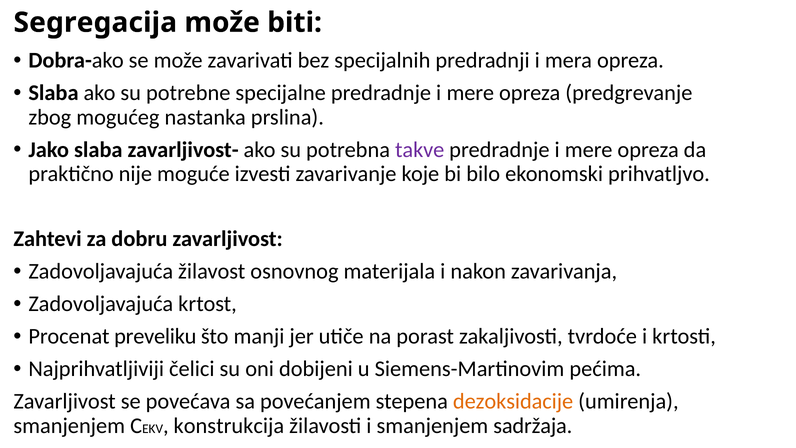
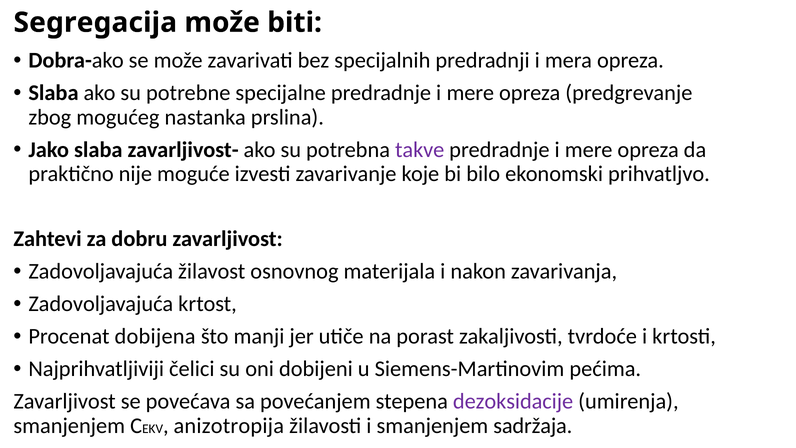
preveliku: preveliku -> dobijena
dezoksidacije colour: orange -> purple
konstrukcija: konstrukcija -> anizotropija
